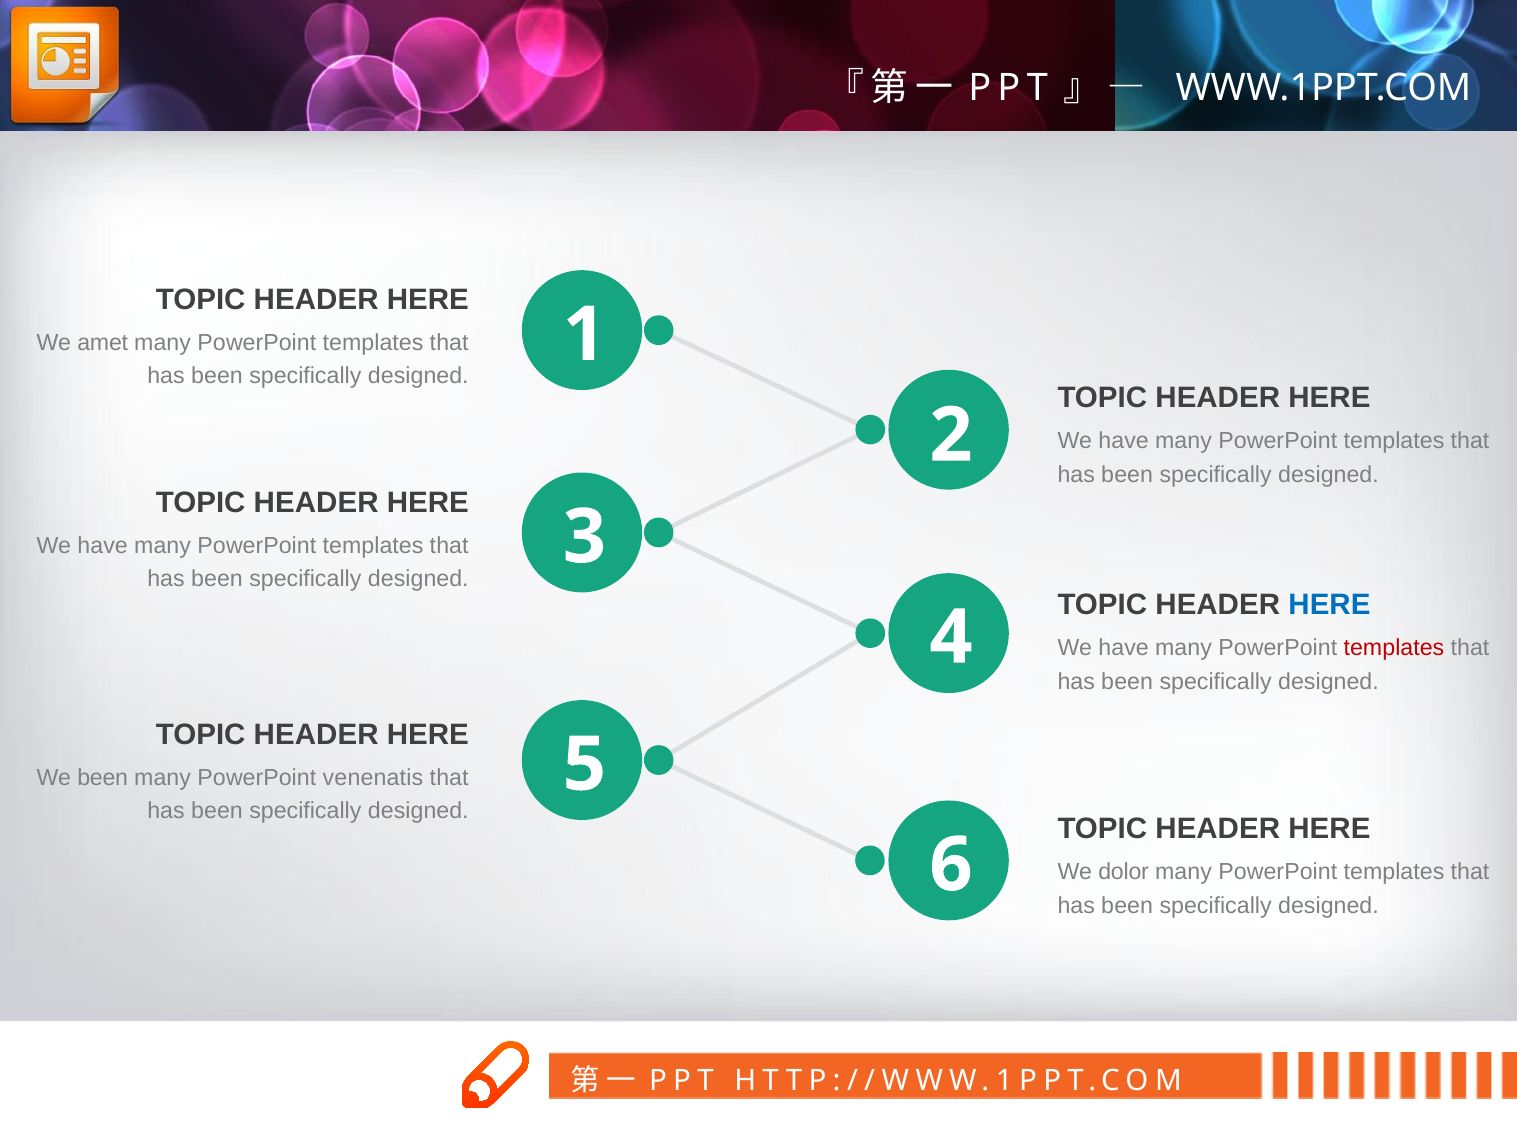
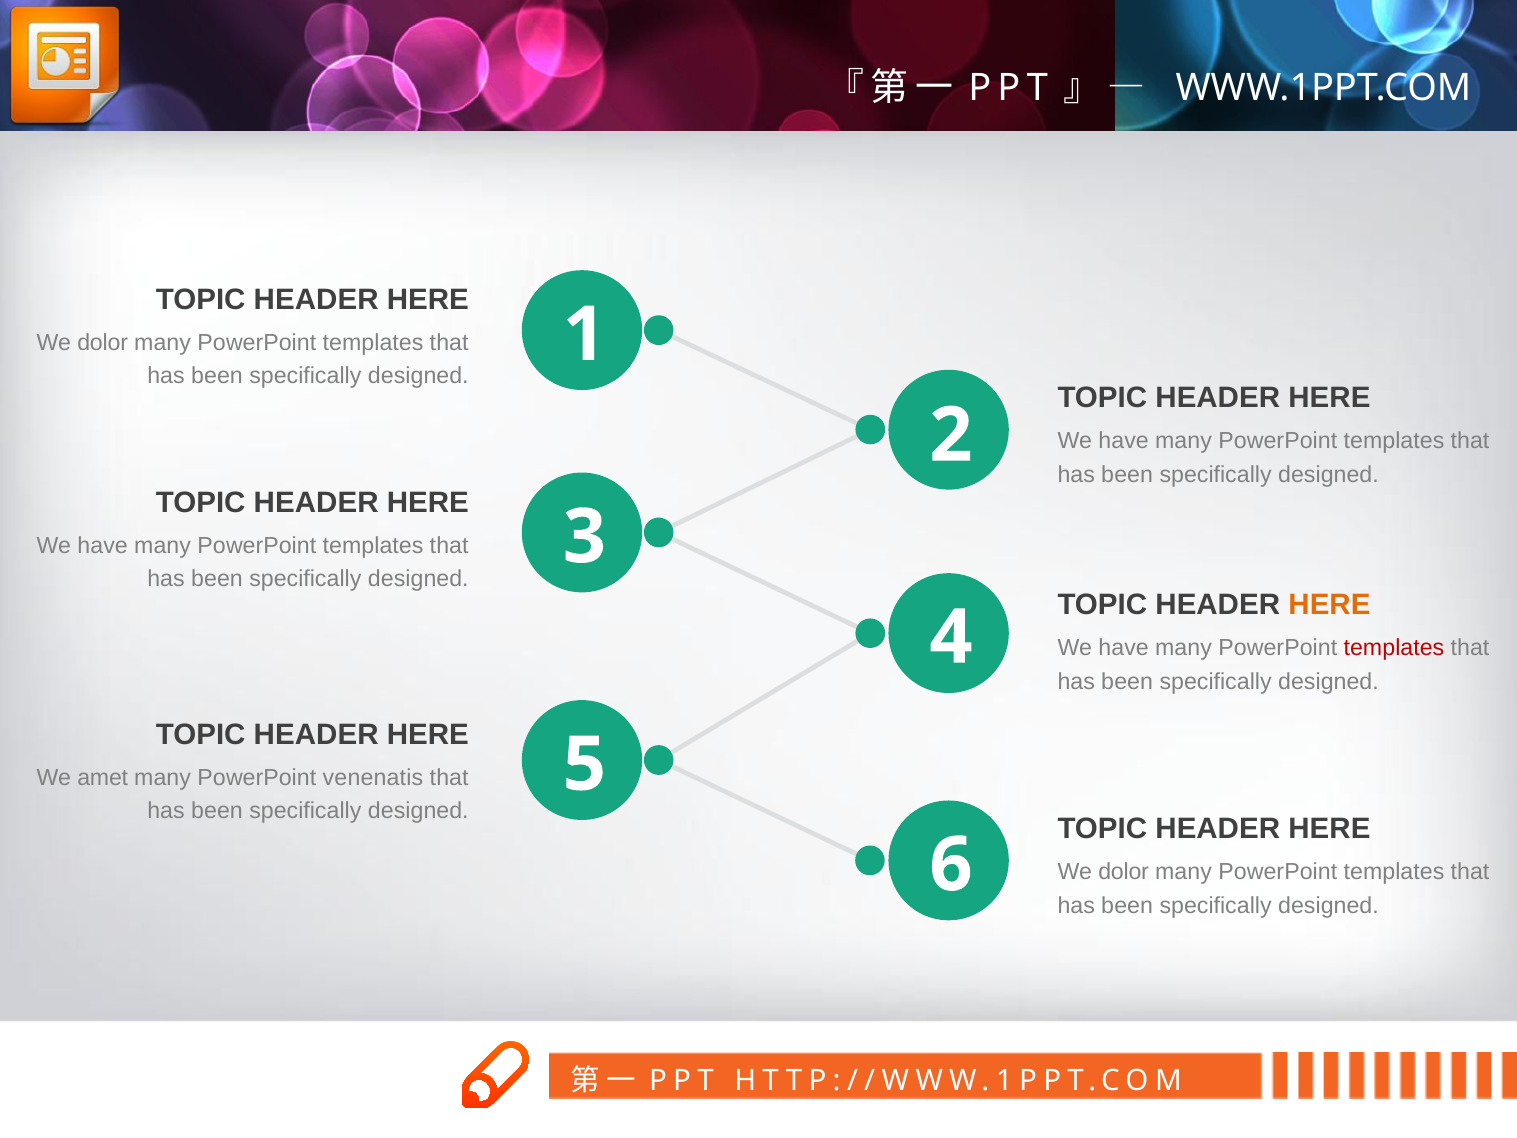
amet at (103, 342): amet -> dolor
HERE at (1329, 605) colour: blue -> orange
We been: been -> amet
